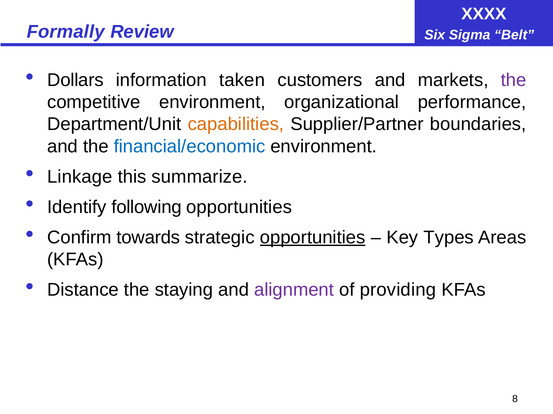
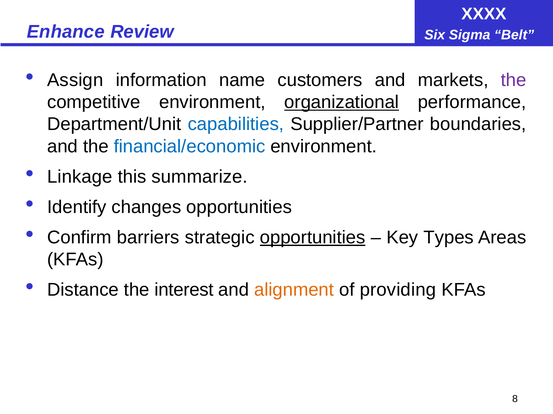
Formally: Formally -> Enhance
Dollars: Dollars -> Assign
taken: taken -> name
organizational underline: none -> present
capabilities colour: orange -> blue
following: following -> changes
towards: towards -> barriers
staying: staying -> interest
alignment colour: purple -> orange
